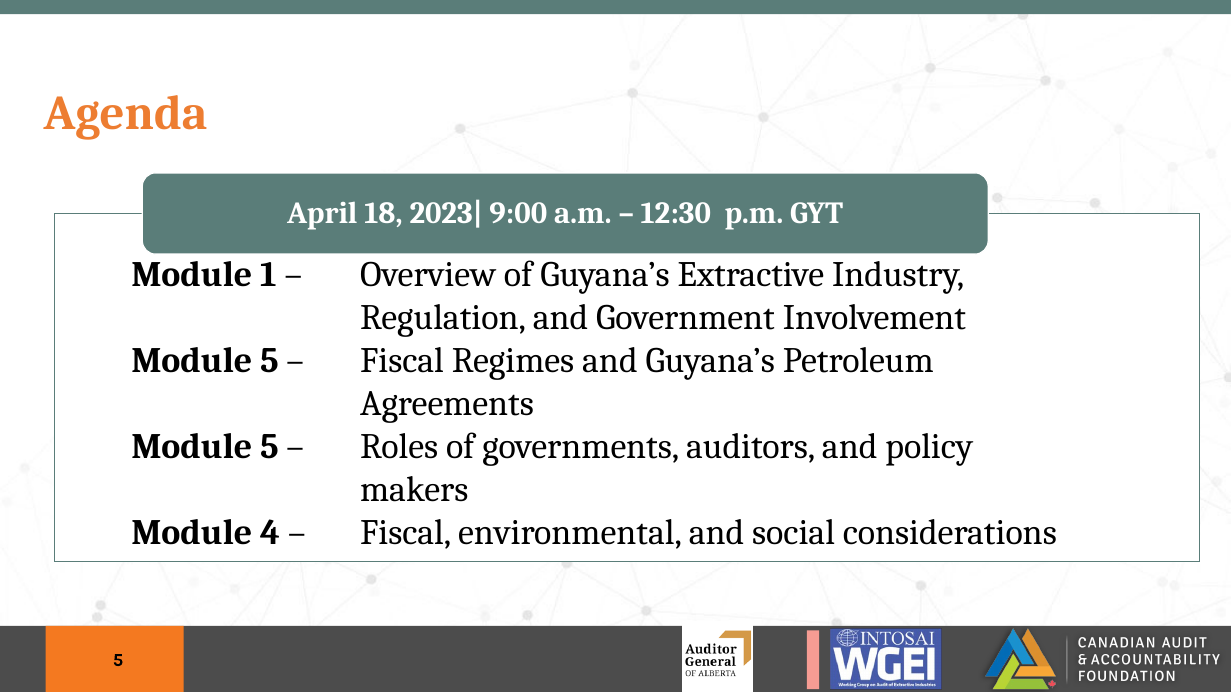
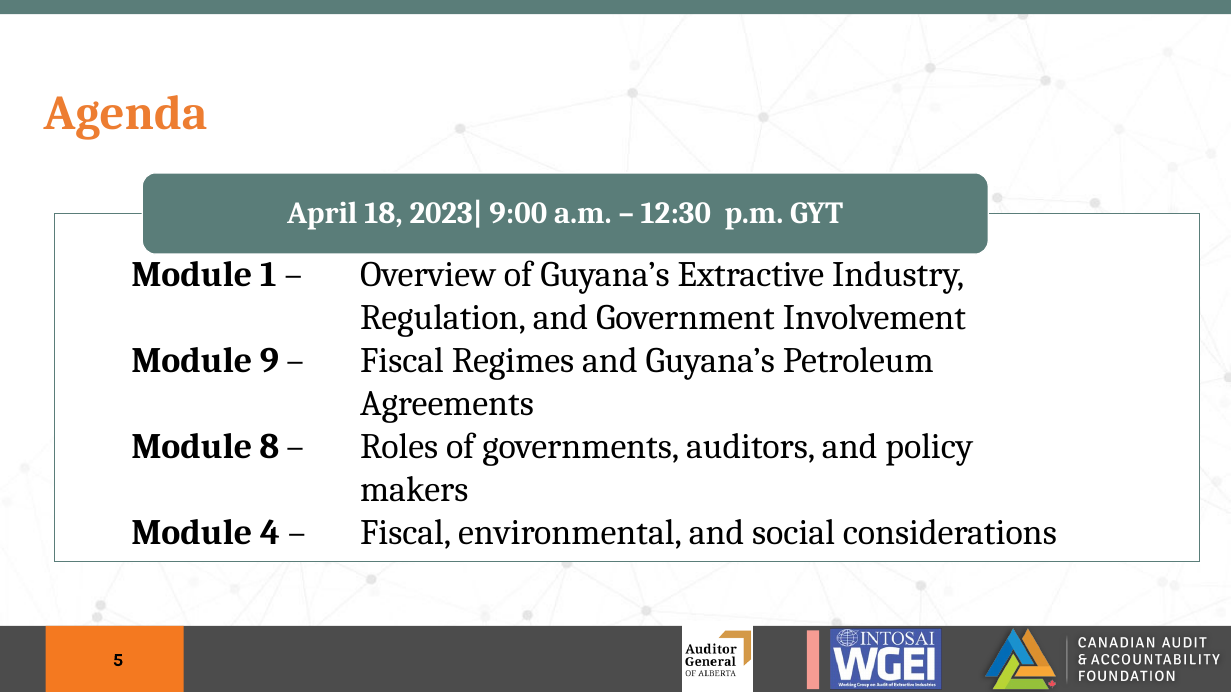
5 at (269, 361): 5 -> 9
5 at (269, 447): 5 -> 8
